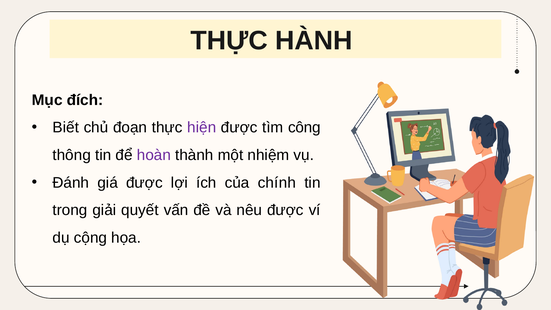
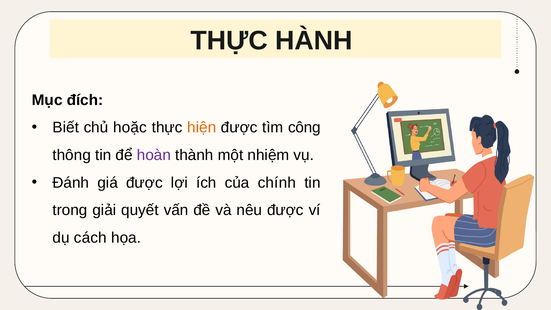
đoạn: đoạn -> hoặc
hiện colour: purple -> orange
cộng: cộng -> cách
